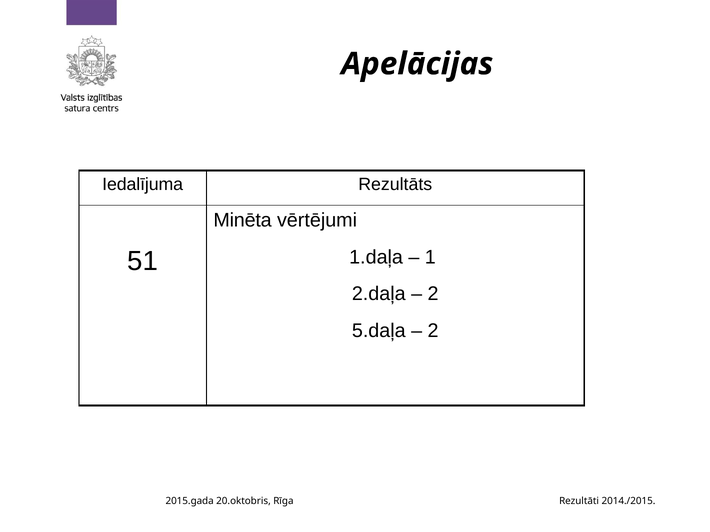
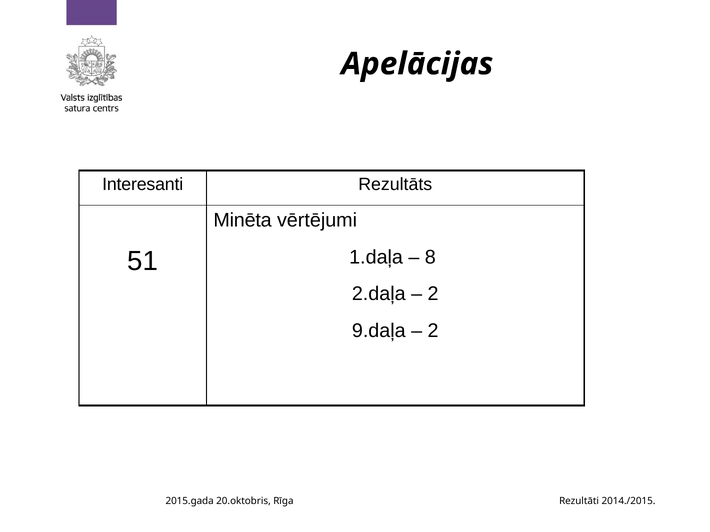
Iedalījuma: Iedalījuma -> Interesanti
1: 1 -> 8
5.daļa: 5.daļa -> 9.daļa
